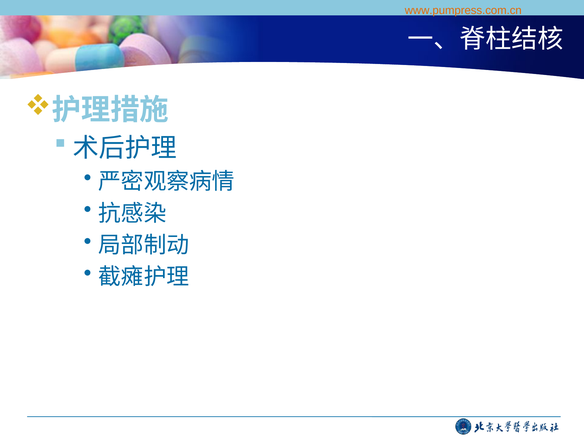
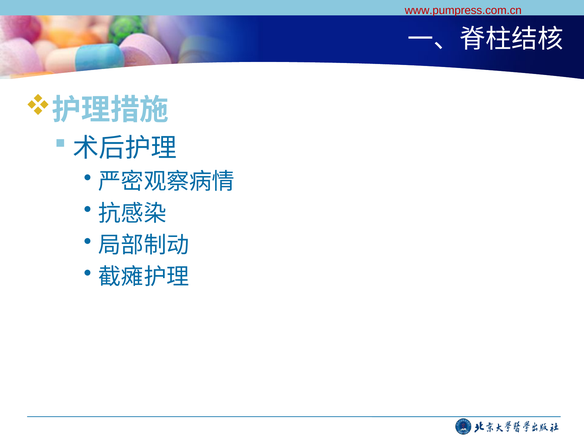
www.pumpress.com.cn colour: orange -> red
